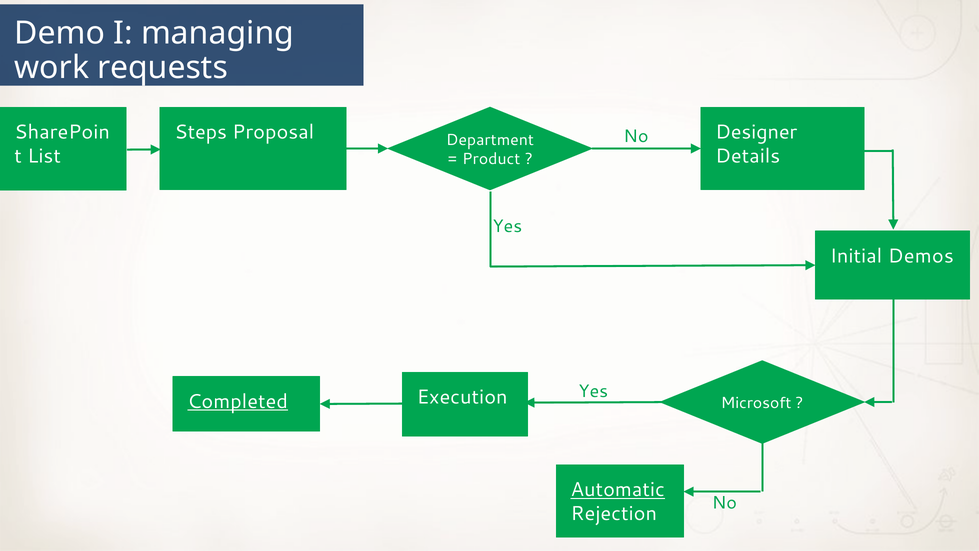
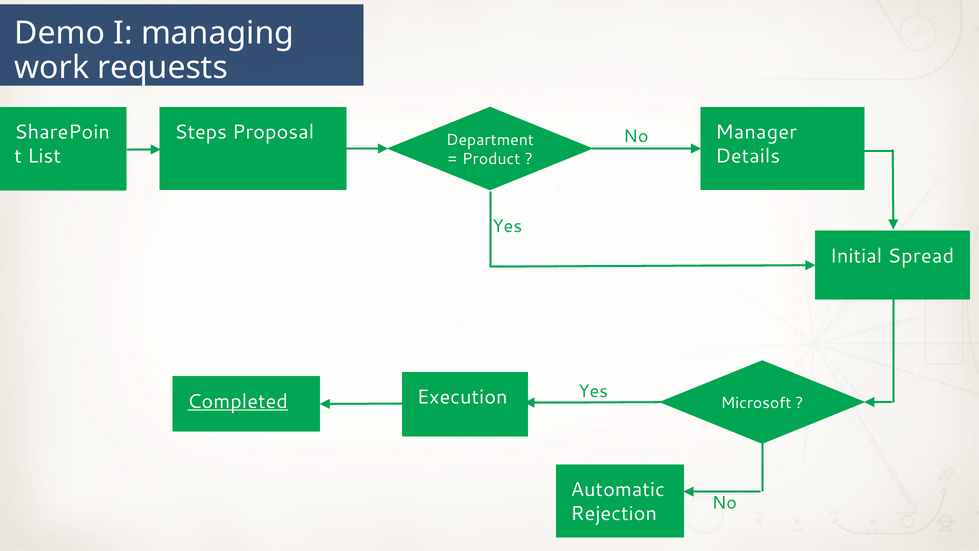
Designer: Designer -> Manager
Demos: Demos -> Spread
Automatic underline: present -> none
